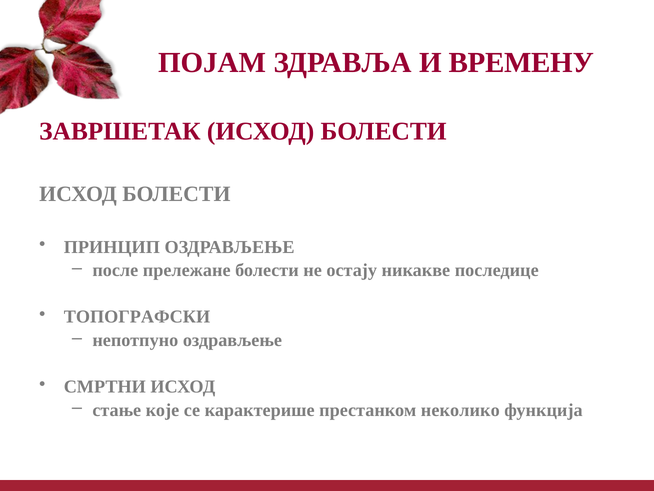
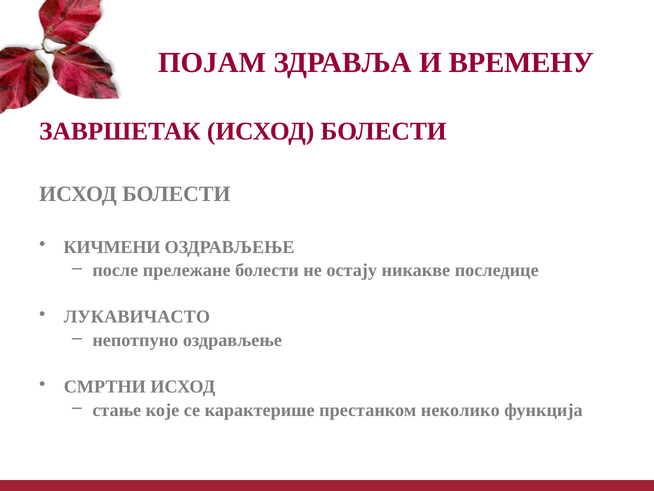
ПРИНЦИП: ПРИНЦИП -> КИЧМЕНИ
ТОПОГРАФСКИ: ТОПОГРАФСКИ -> ЛУКАВИЧАСТО
